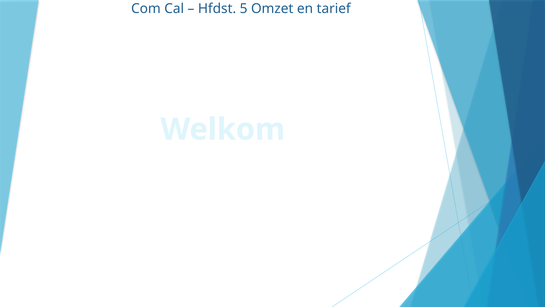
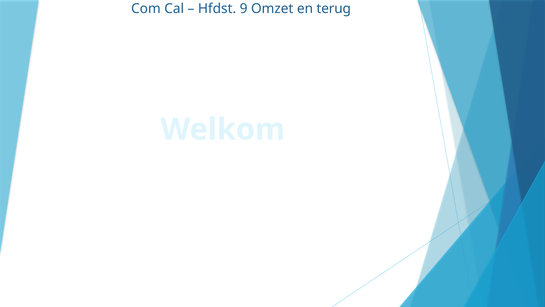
5: 5 -> 9
tarief: tarief -> terug
